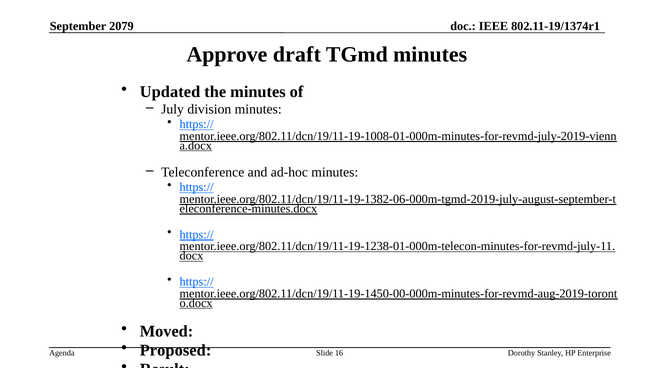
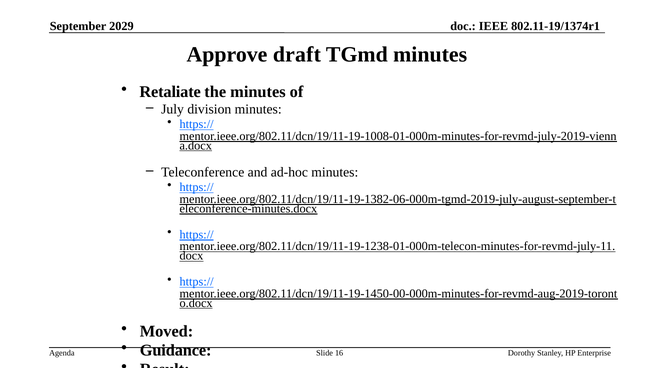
2079: 2079 -> 2029
Updated: Updated -> Retaliate
Proposed: Proposed -> Guidance
